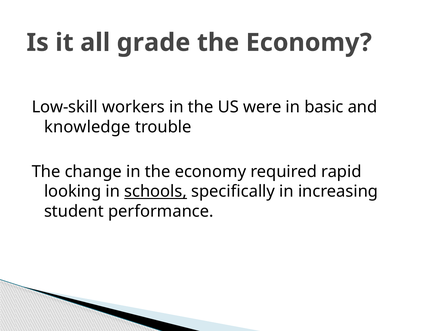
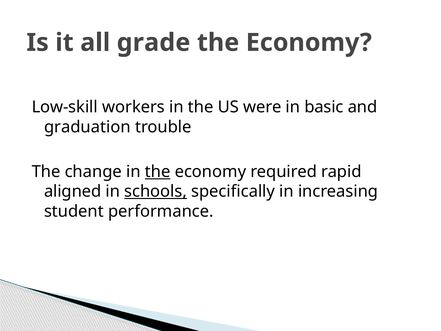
knowledge: knowledge -> graduation
the at (158, 171) underline: none -> present
looking: looking -> aligned
